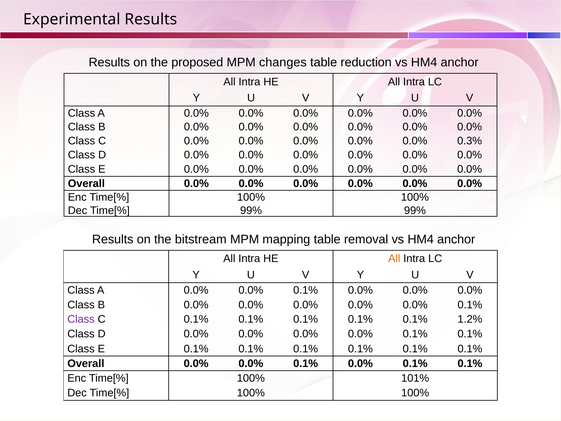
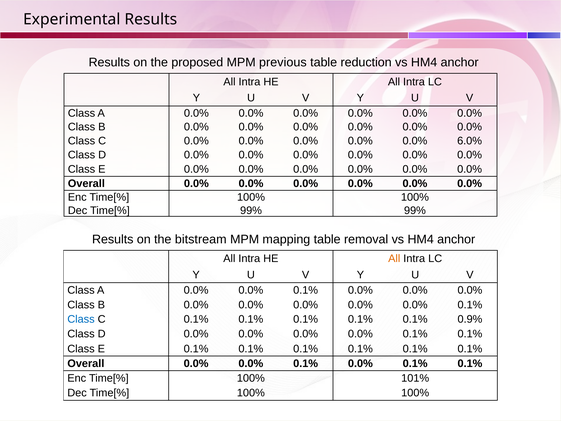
changes: changes -> previous
0.3%: 0.3% -> 6.0%
Class at (81, 319) colour: purple -> blue
1.2%: 1.2% -> 0.9%
